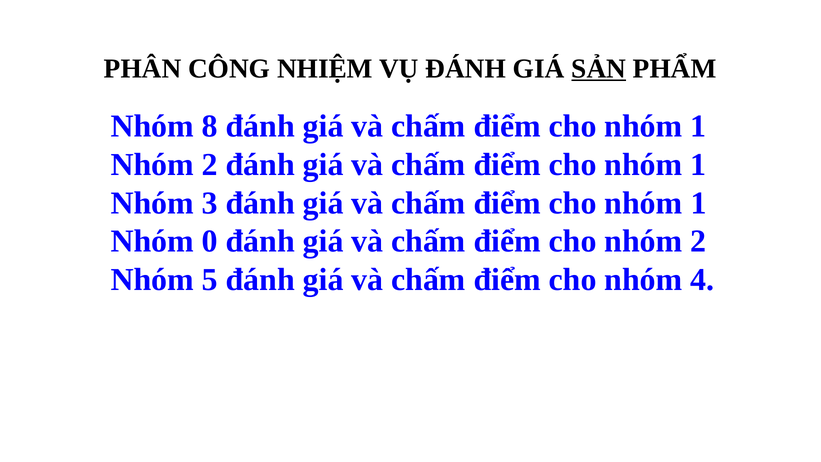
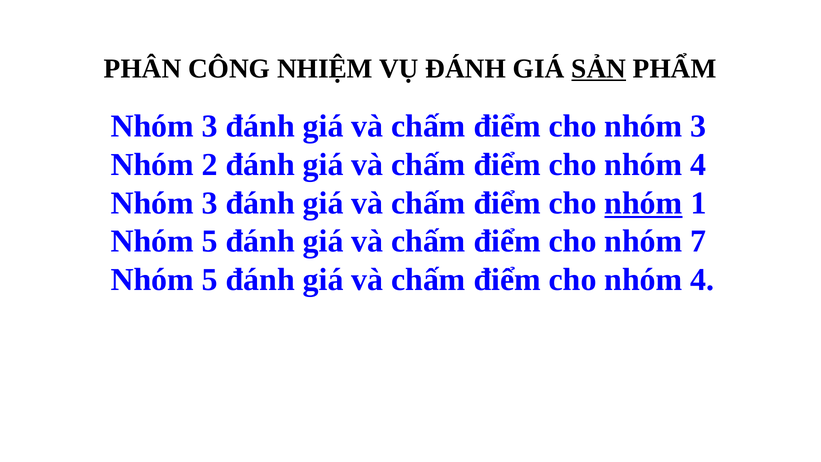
8 at (210, 126): 8 -> 3
1 at (698, 126): 1 -> 3
1 at (698, 165): 1 -> 4
nhóm at (643, 203) underline: none -> present
0 at (210, 241): 0 -> 5
cho nhóm 2: 2 -> 7
